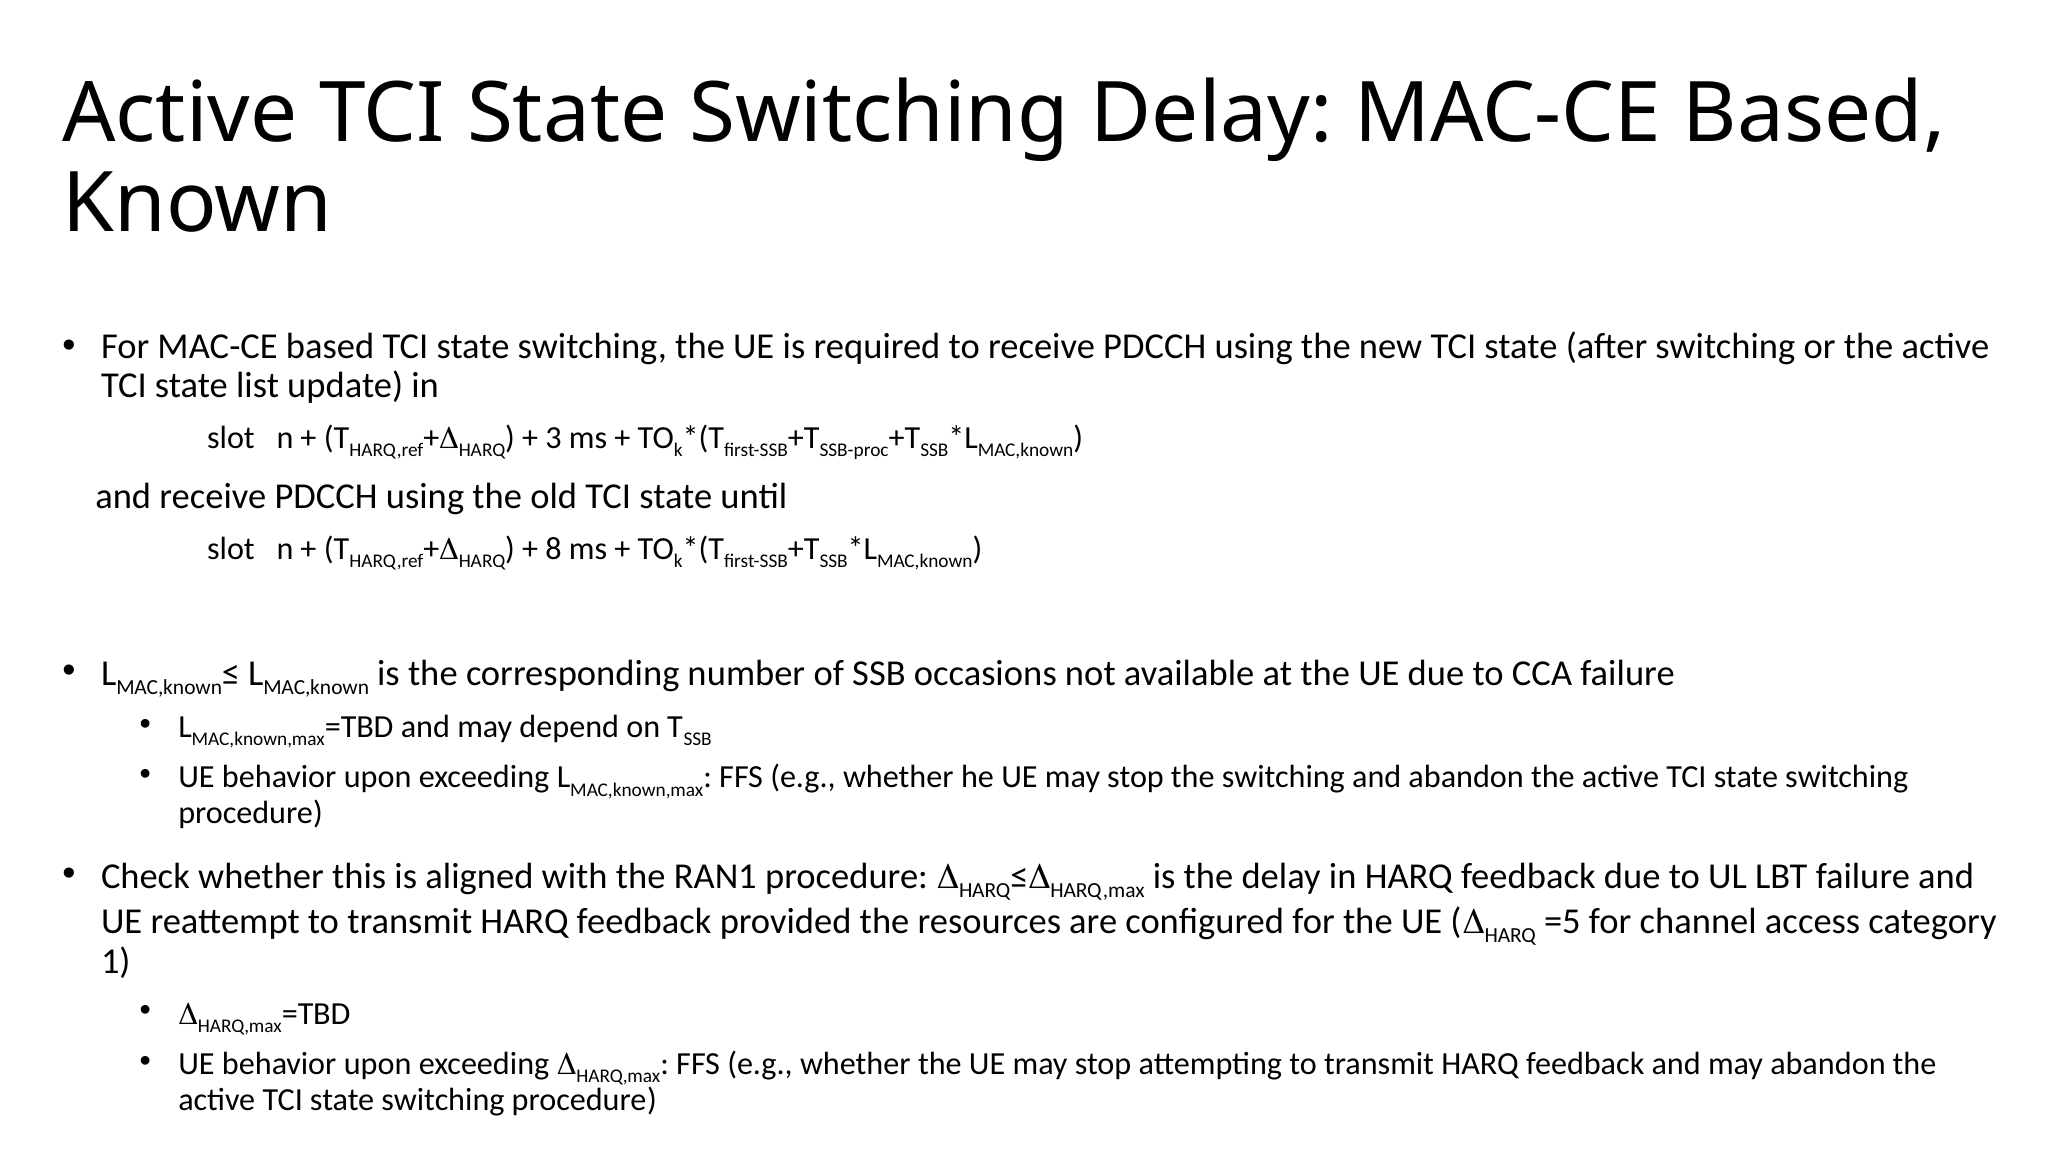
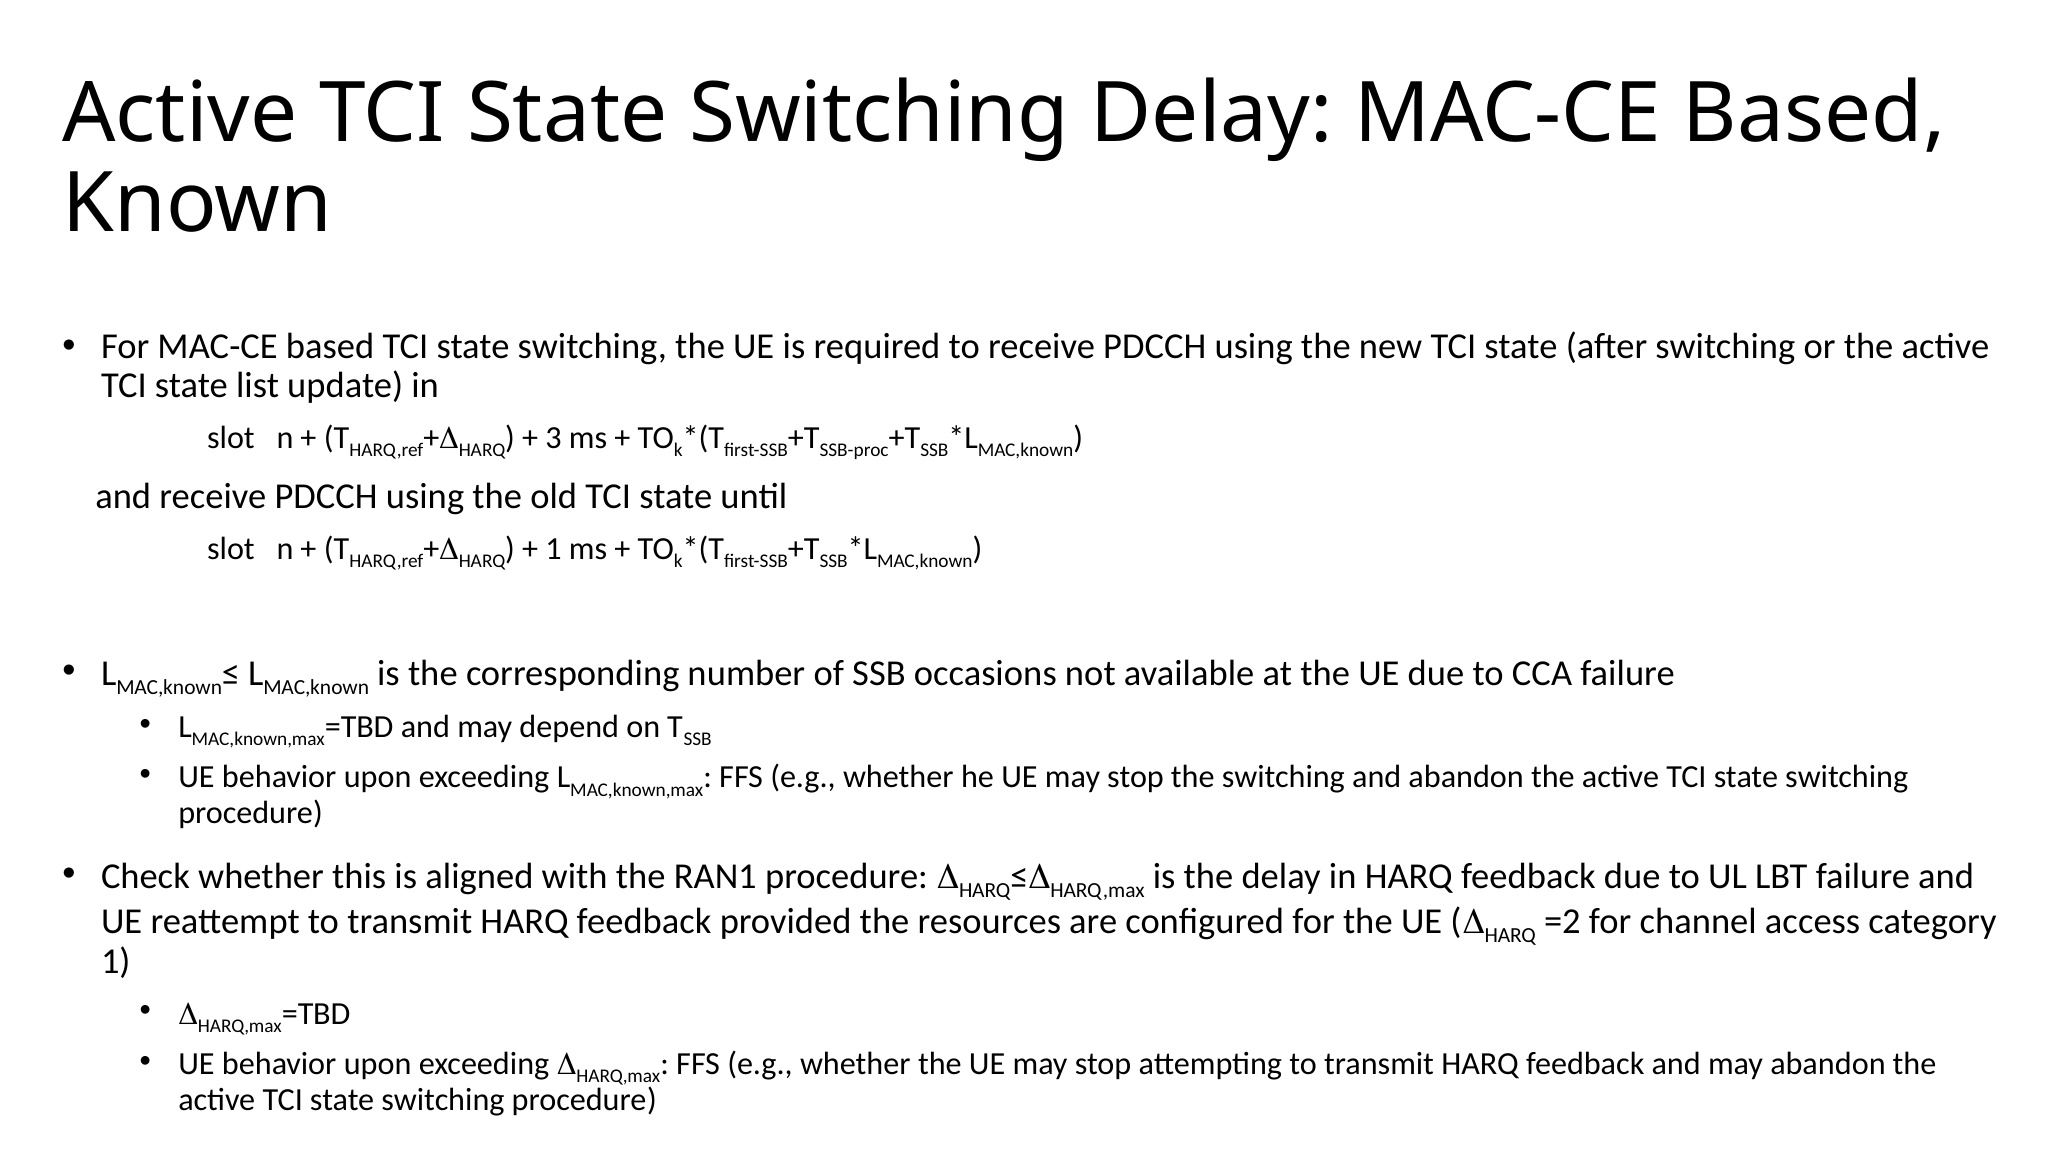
8 at (553, 549): 8 -> 1
=5: =5 -> =2
